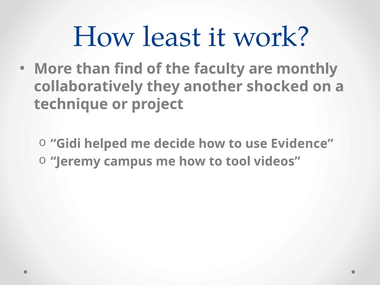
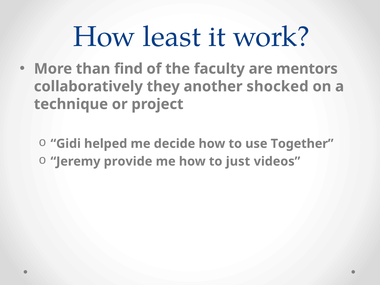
monthly: monthly -> mentors
Evidence: Evidence -> Together
campus: campus -> provide
tool: tool -> just
